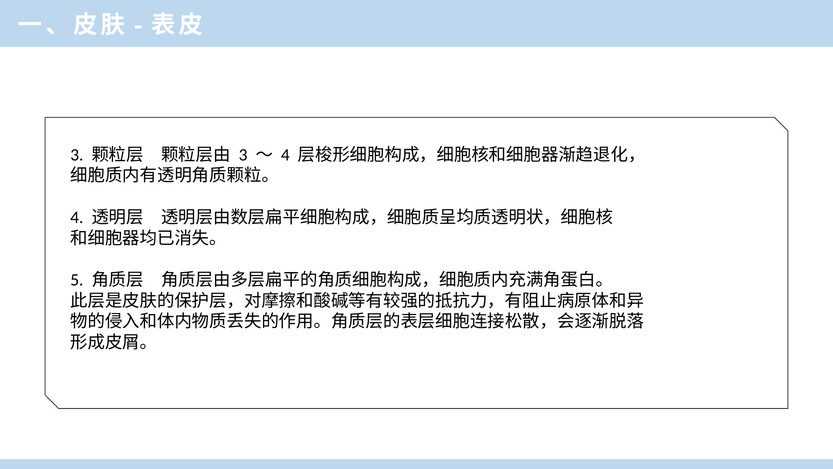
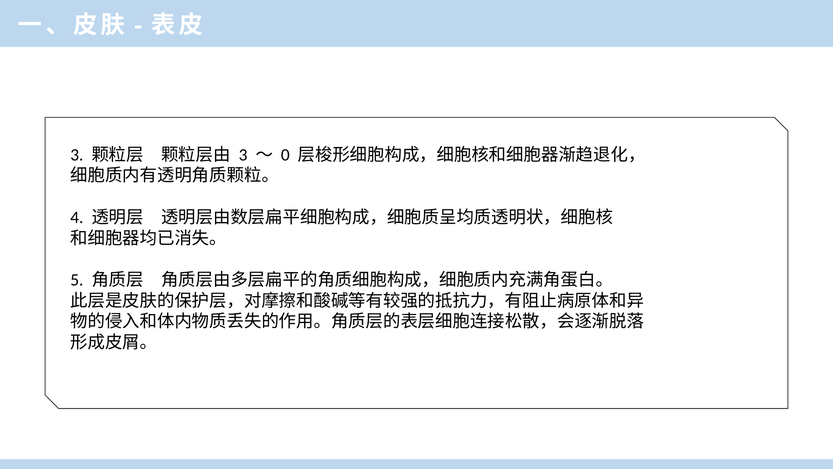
4 at (285, 155): 4 -> 0
